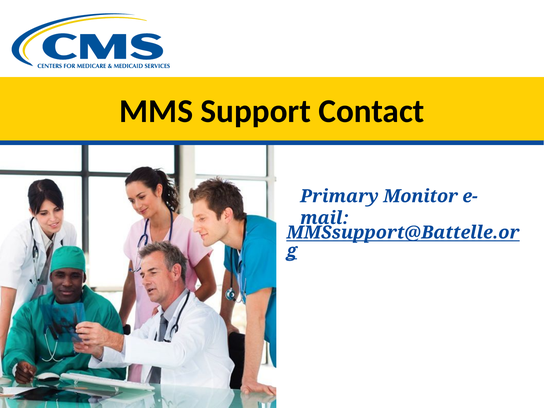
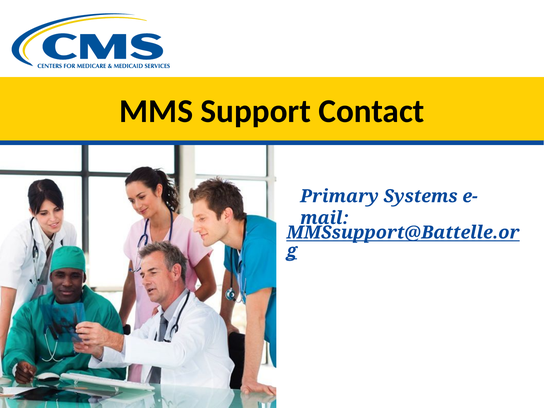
Monitor: Monitor -> Systems
